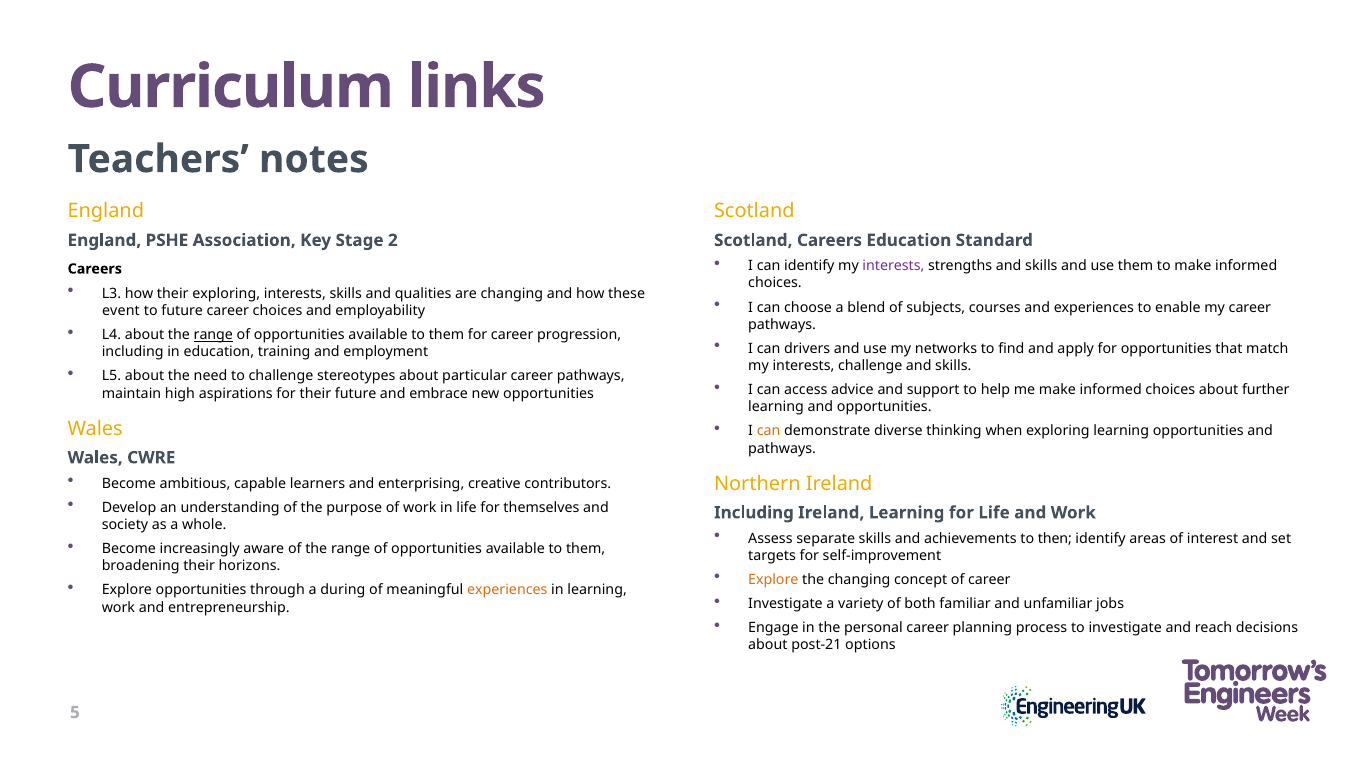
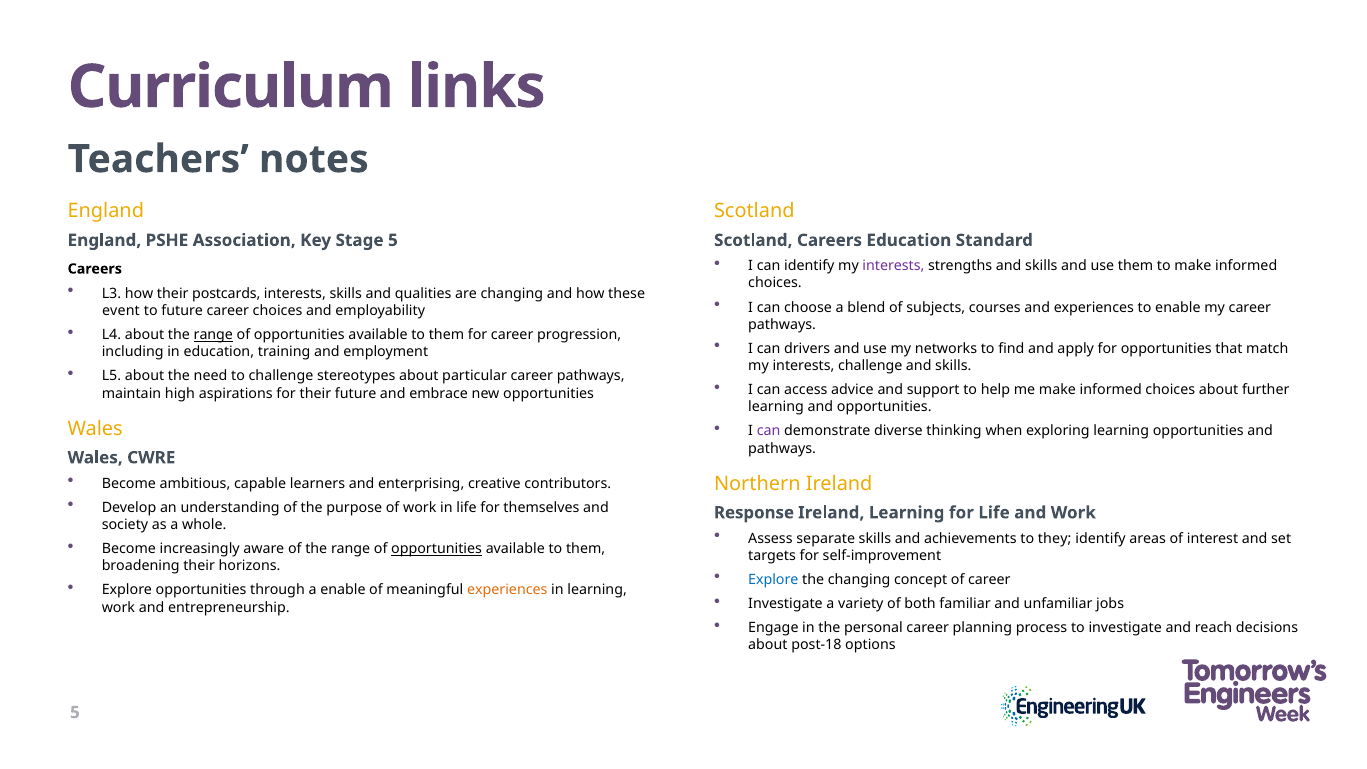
Stage 2: 2 -> 5
their exploring: exploring -> postcards
can at (769, 431) colour: orange -> purple
Including at (754, 513): Including -> Response
then: then -> they
opportunities at (437, 549) underline: none -> present
Explore at (773, 580) colour: orange -> blue
a during: during -> enable
post-21: post-21 -> post-18
